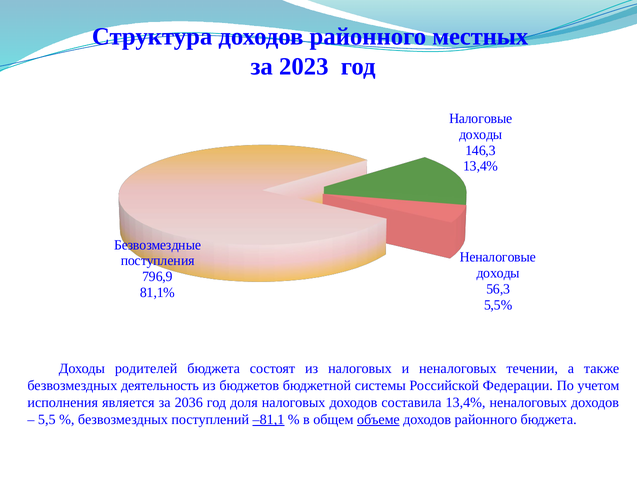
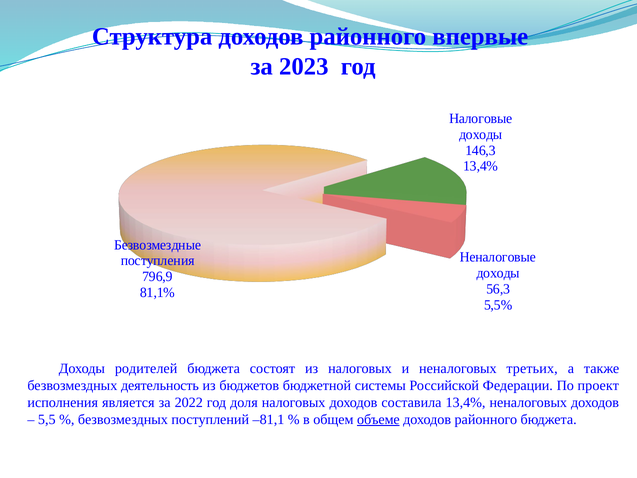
местных: местных -> впервые
течении: течении -> третьих
учетом: учетом -> проект
2036: 2036 -> 2022
–81,1 underline: present -> none
